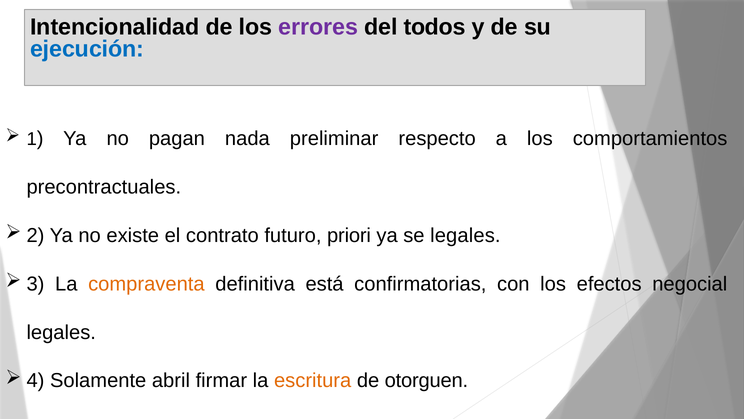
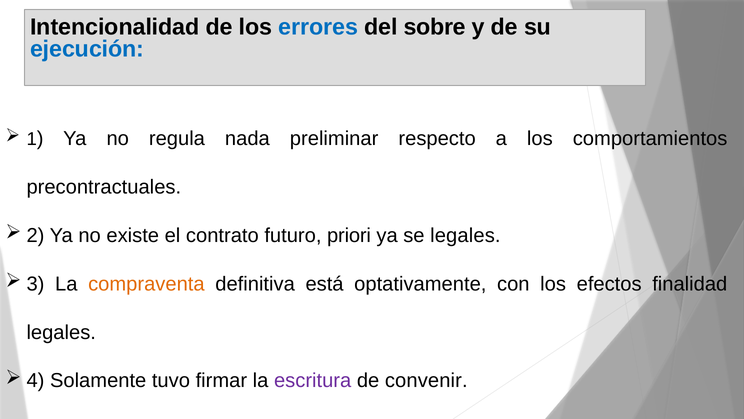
errores colour: purple -> blue
todos: todos -> sobre
pagan: pagan -> regula
confirmatorias: confirmatorias -> optativamente
negocial: negocial -> finalidad
abril: abril -> tuvo
escritura colour: orange -> purple
otorguen: otorguen -> convenir
